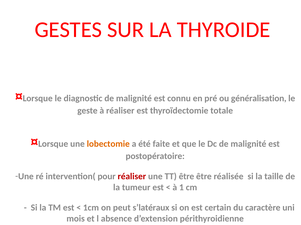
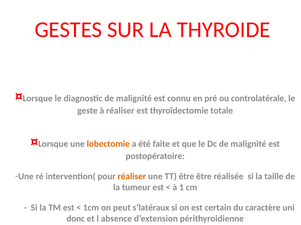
généralisation: généralisation -> controlatérale
réaliser at (132, 177) colour: red -> orange
mois: mois -> donc
